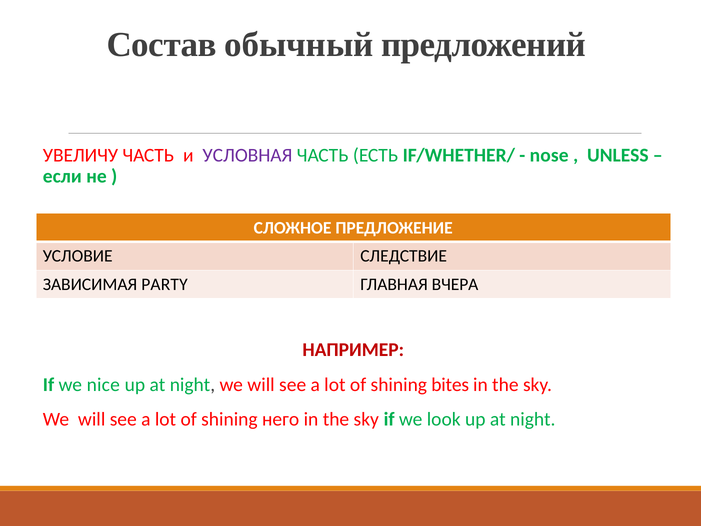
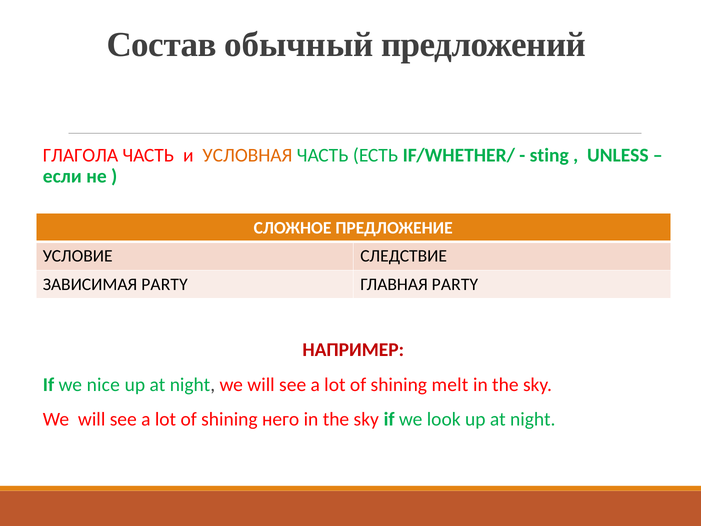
УВЕЛИЧУ: УВЕЛИЧУ -> ГЛАГОЛА
УСЛОВНАЯ colour: purple -> orange
nose: nose -> sting
ГЛАВНАЯ ВЧЕРА: ВЧЕРА -> PARTY
bites: bites -> melt
